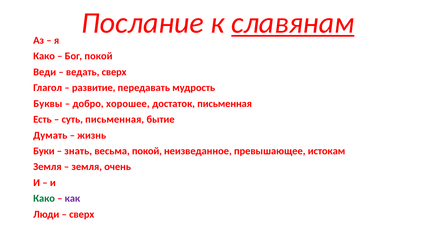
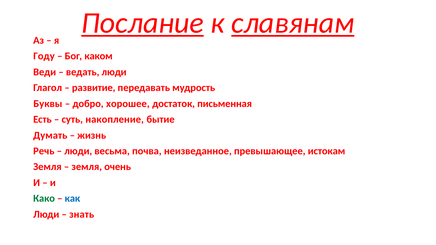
Послание underline: none -> present
Како at (44, 56): Како -> Году
Бог покой: покой -> каком
ведать сверх: сверх -> люди
суть письменная: письменная -> накопление
Буки: Буки -> Речь
знать at (78, 151): знать -> люди
весьма покой: покой -> почва
как colour: purple -> blue
сверх at (82, 214): сверх -> знать
